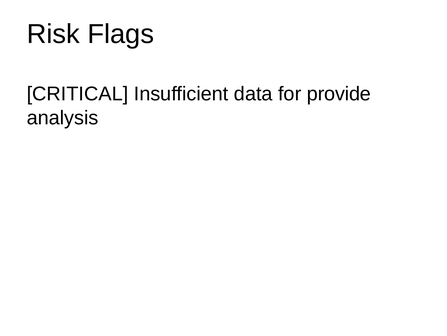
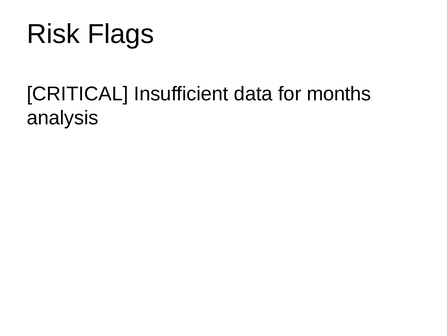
provide: provide -> months
